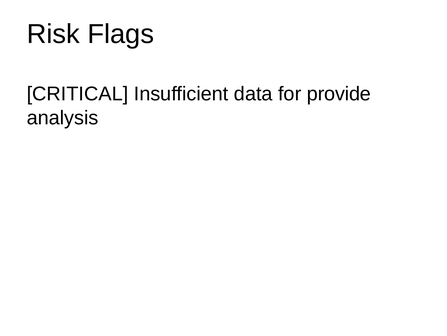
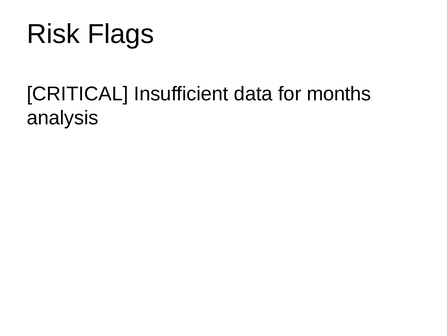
provide: provide -> months
